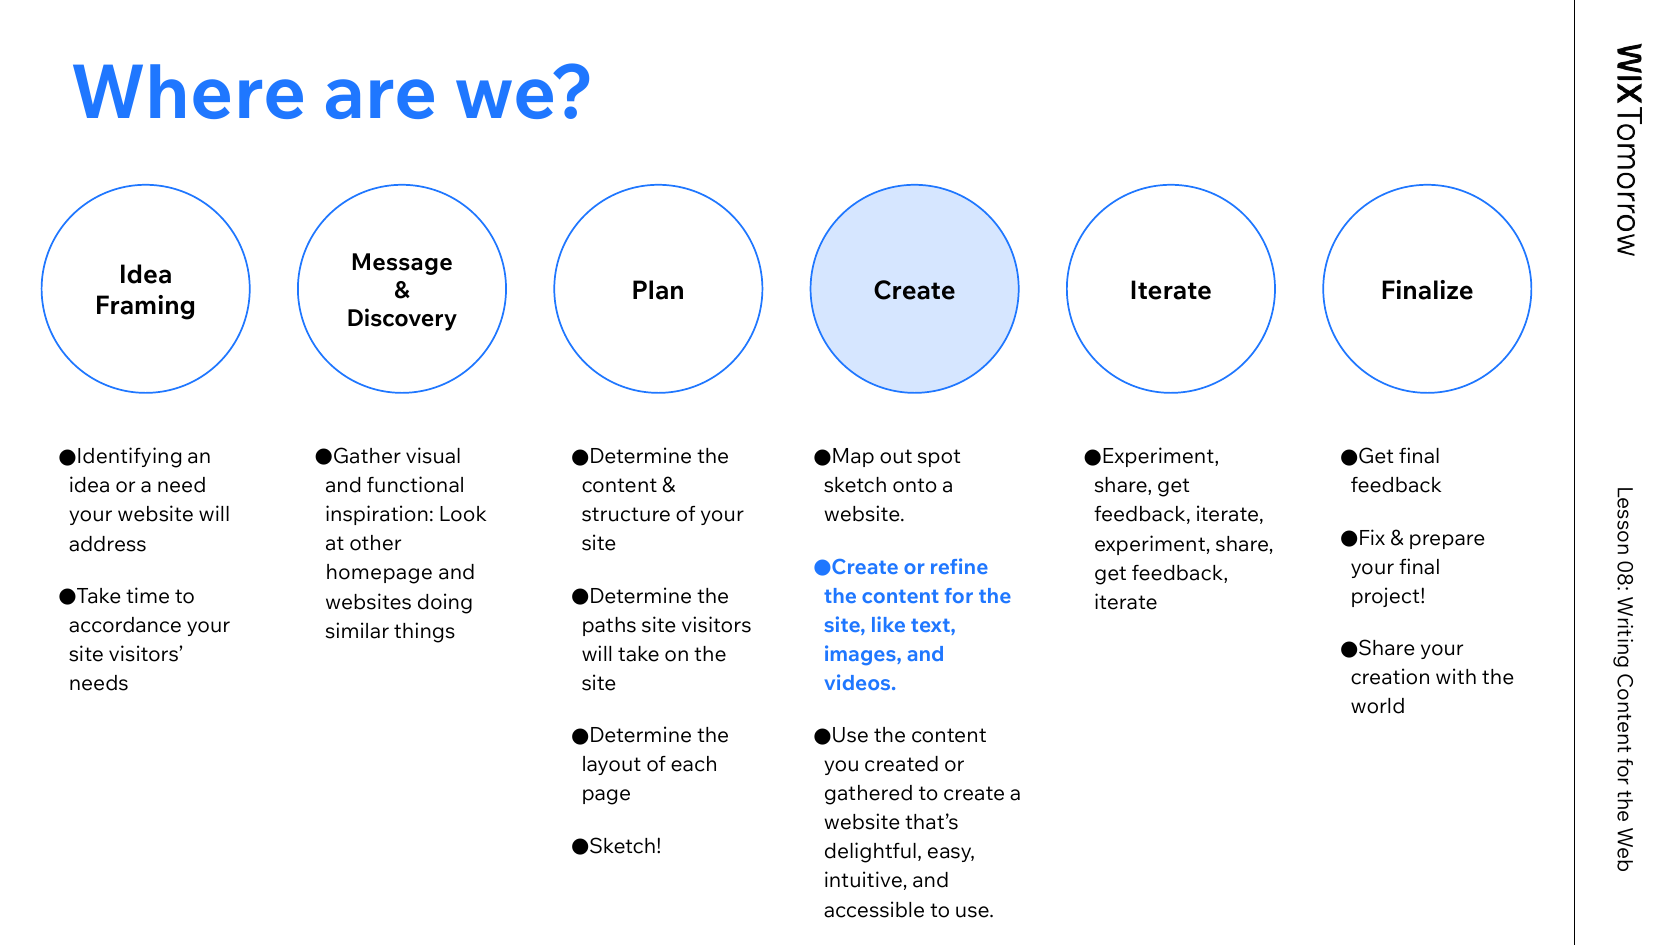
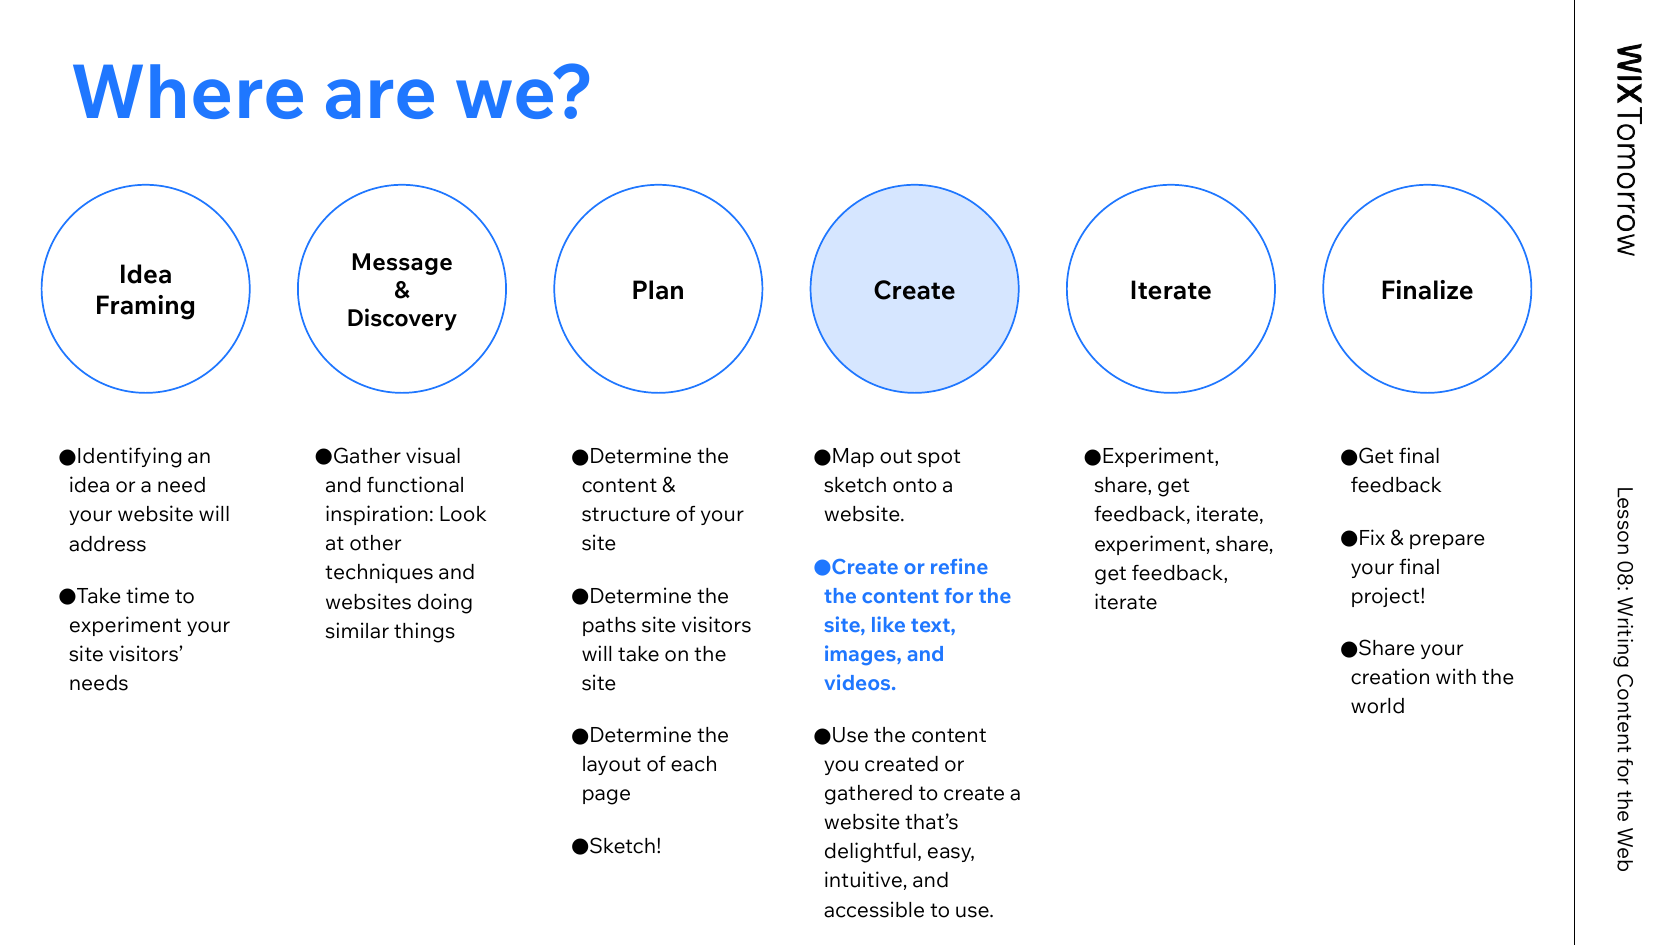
homepage: homepage -> techniques
accordance at (125, 626): accordance -> experiment
